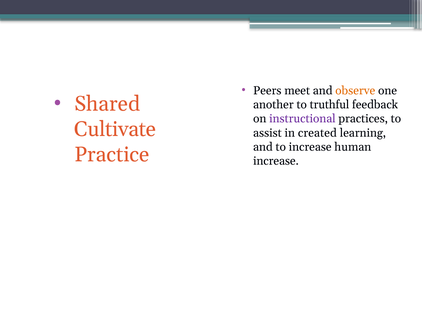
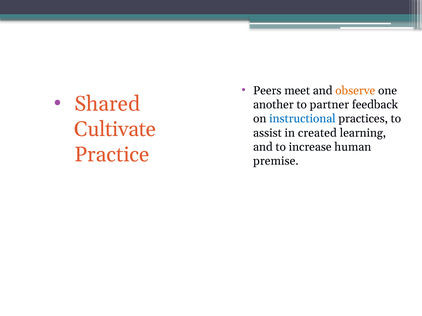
truthful: truthful -> partner
instructional colour: purple -> blue
increase at (276, 161): increase -> premise
